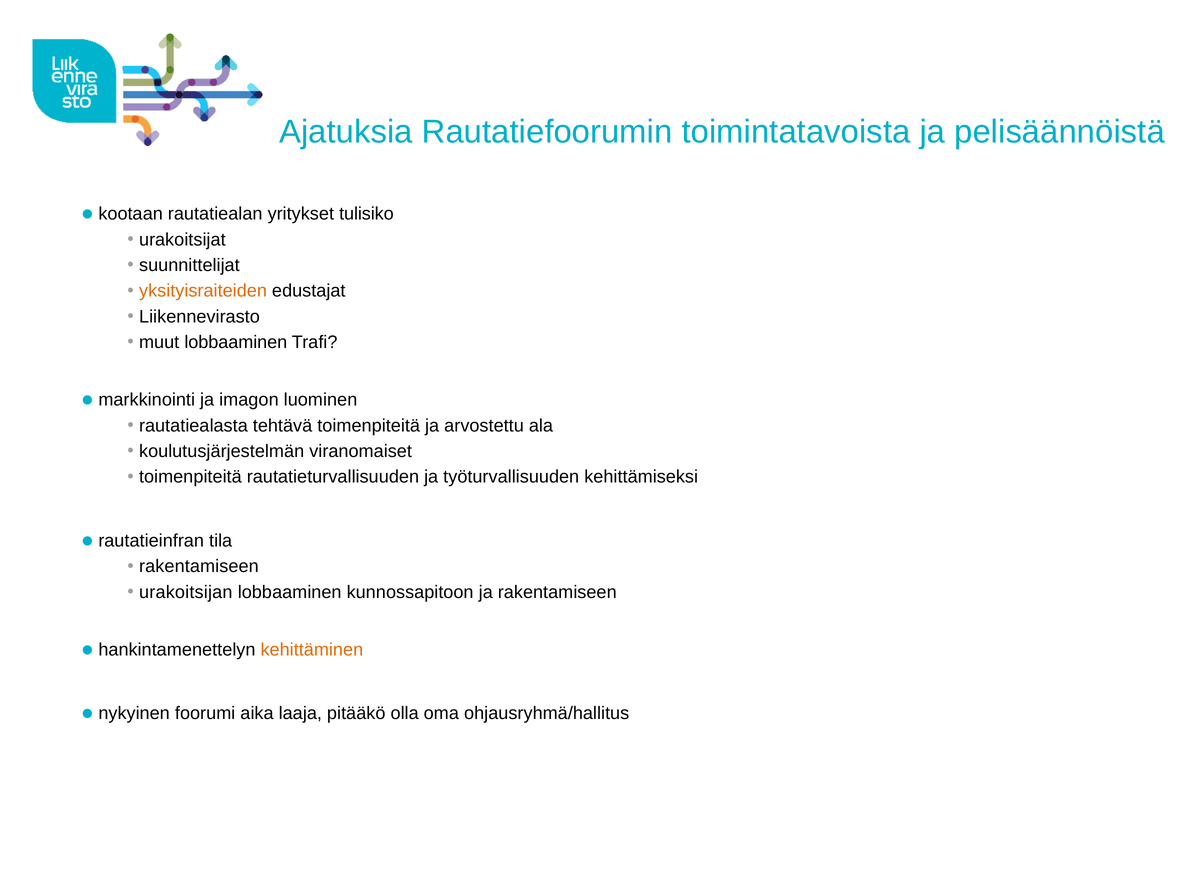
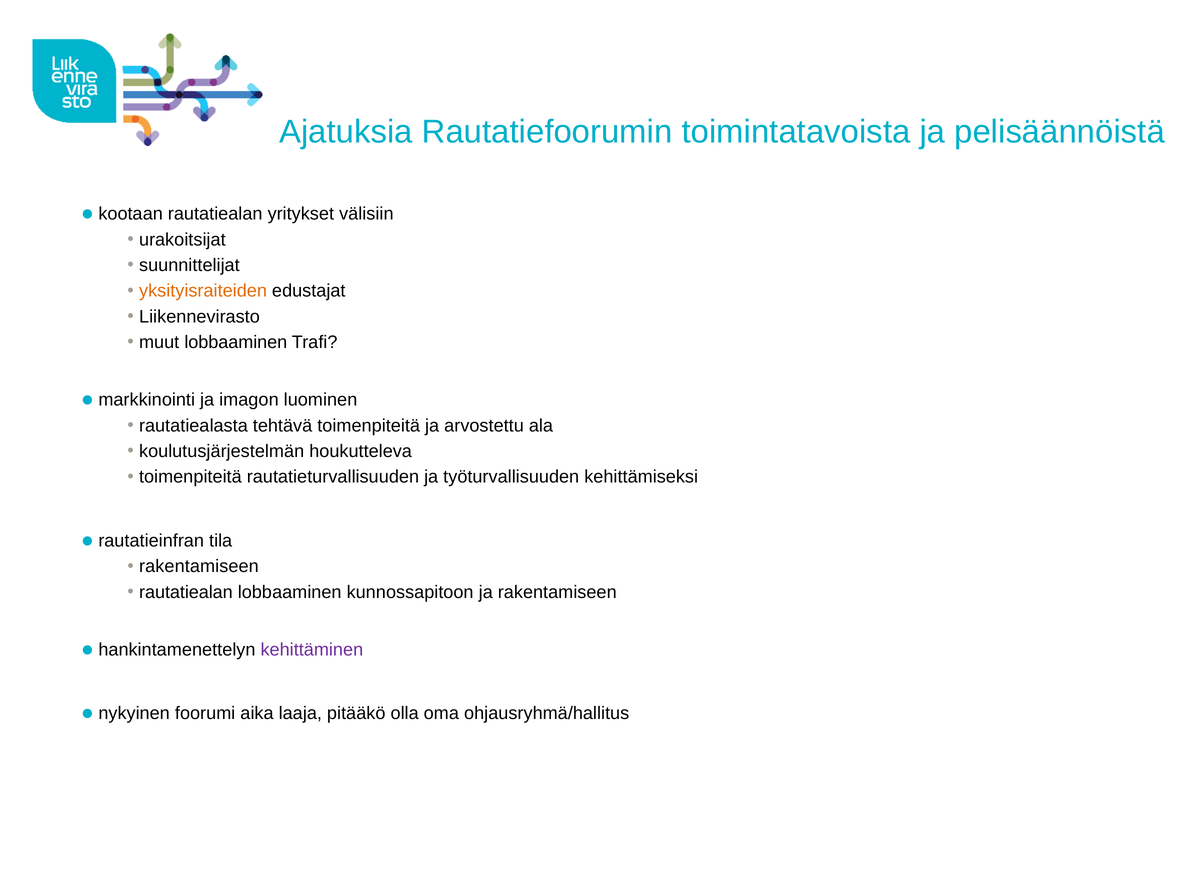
tulisiko: tulisiko -> välisiin
viranomaiset: viranomaiset -> houkutteleva
urakoitsijan at (186, 592): urakoitsijan -> rautatiealan
kehittäminen colour: orange -> purple
